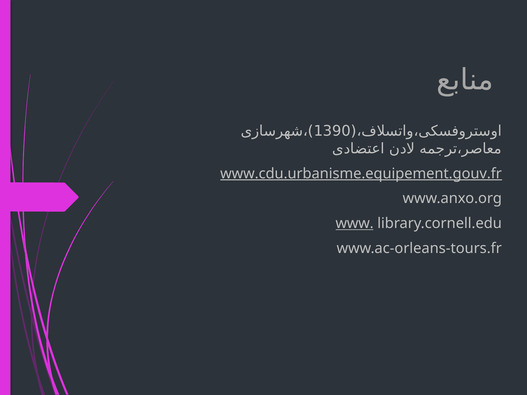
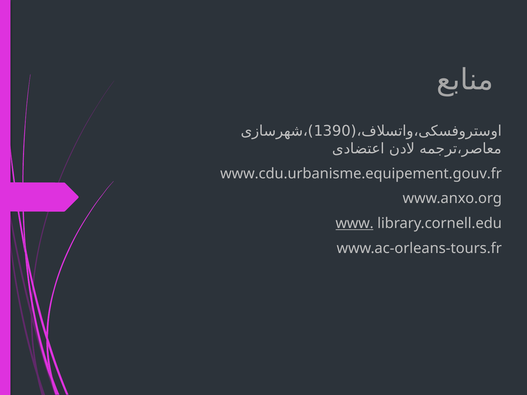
www.cdu.urbanisme.equipement.gouv.fr underline: present -> none
